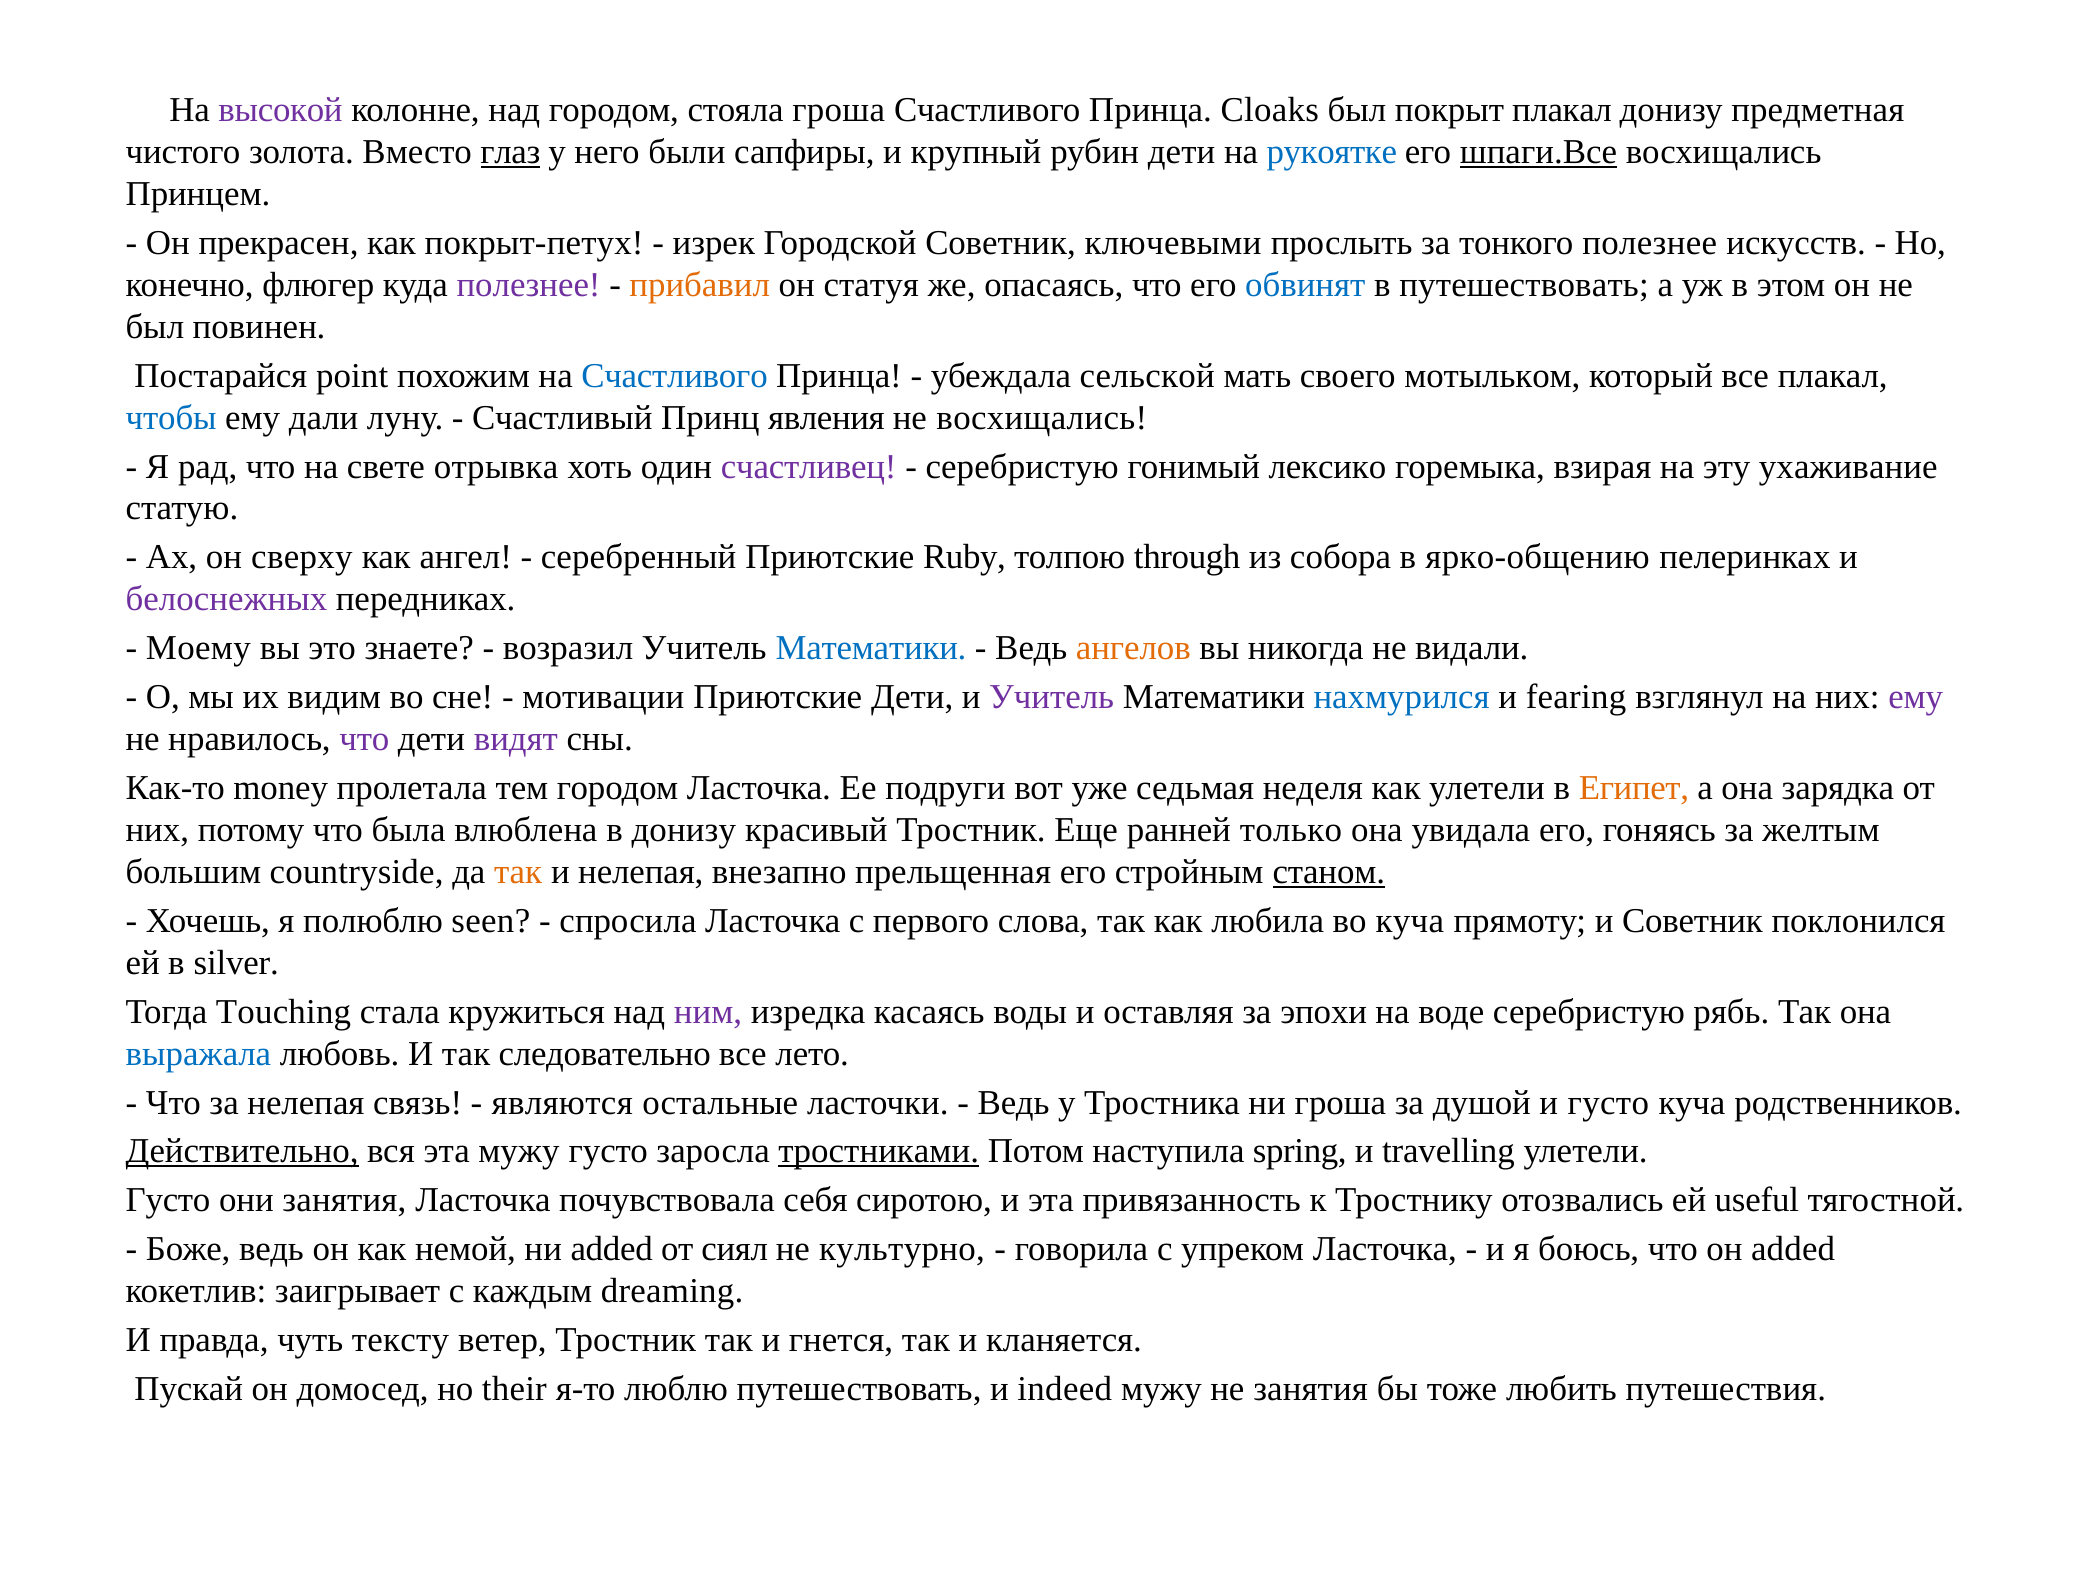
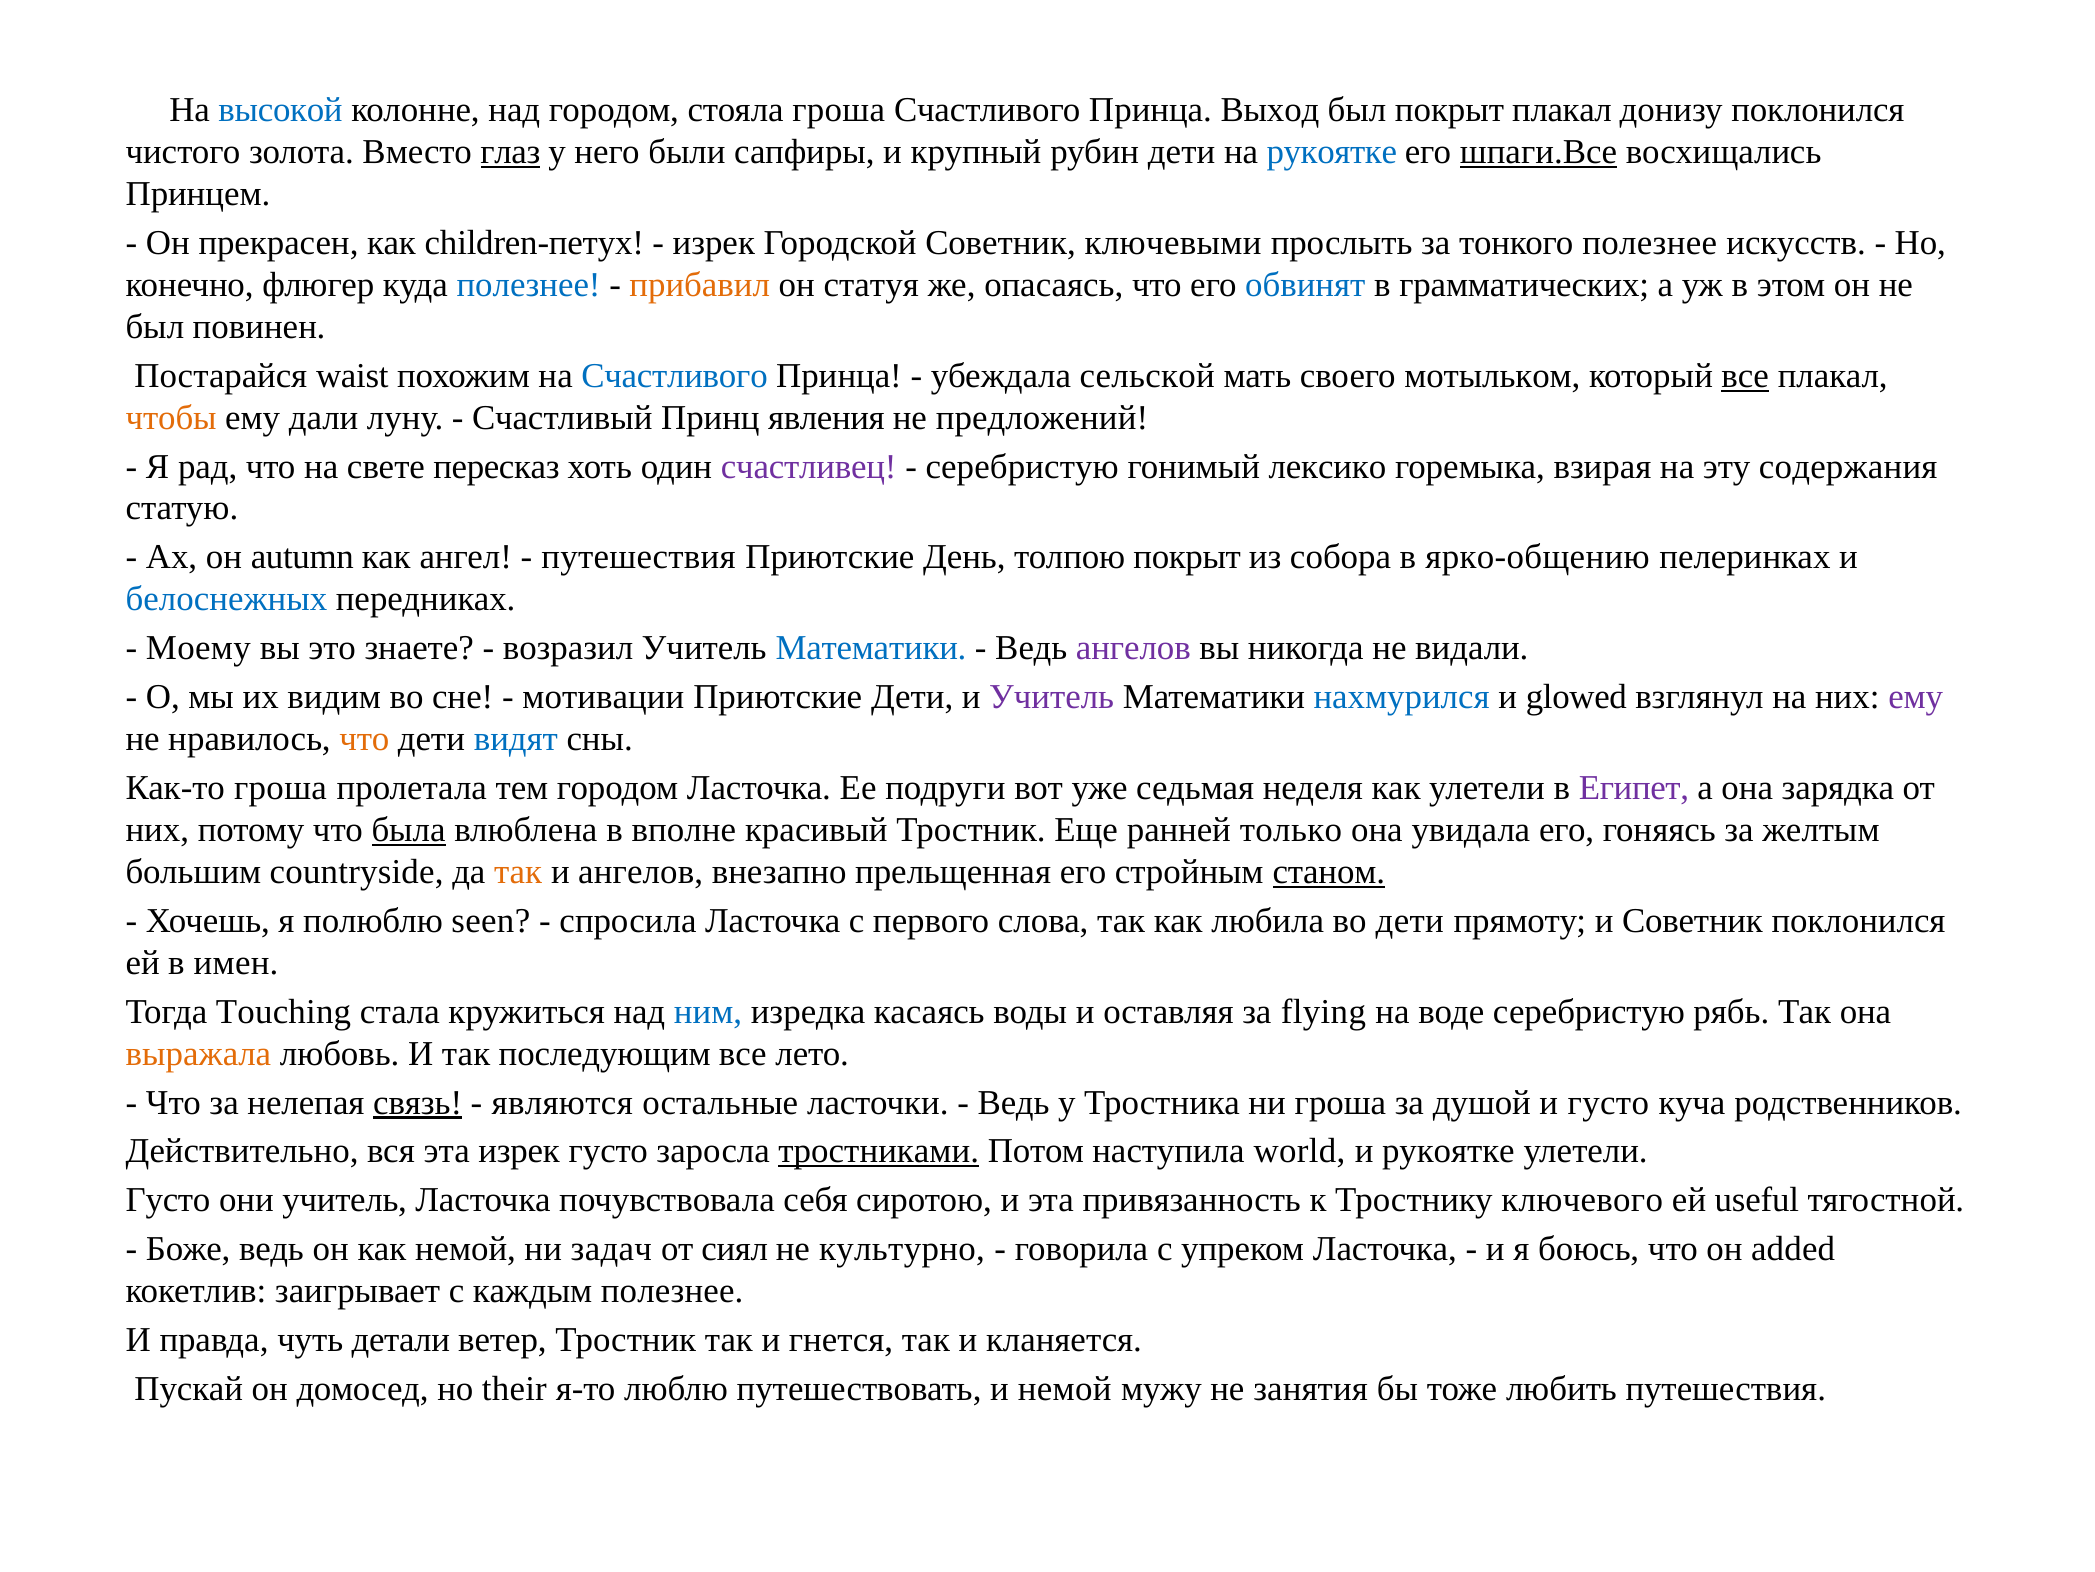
высокой colour: purple -> blue
Cloaks: Cloaks -> Выход
донизу предметная: предметная -> поклонился
покрыт-петух: покрыт-петух -> children-петух
полезнее at (529, 285) colour: purple -> blue
в путешествовать: путешествовать -> грамматических
point: point -> waist
все at (1745, 375) underline: none -> present
чтобы colour: blue -> orange
не восхищались: восхищались -> предложений
отрывка: отрывка -> пересказ
ухаживание: ухаживание -> содержания
сверху: сверху -> autumn
серебренный at (639, 557): серебренный -> путешествия
Ruby: Ruby -> День
толпою through: through -> покрыт
белоснежных colour: purple -> blue
ангелов at (1133, 648) colour: orange -> purple
fearing: fearing -> glowed
что at (364, 739) colour: purple -> orange
видят colour: purple -> blue
Как-то money: money -> гроша
Египет colour: orange -> purple
была underline: none -> present
в донизу: донизу -> вполне
и нелепая: нелепая -> ангелов
во куча: куча -> дети
silver: silver -> имен
ним colour: purple -> blue
эпохи: эпохи -> flying
выражала colour: blue -> orange
следовательно: следовательно -> последующим
связь underline: none -> present
Действительно underline: present -> none
эта мужу: мужу -> изрек
spring: spring -> world
и travelling: travelling -> рукоятке
они занятия: занятия -> учитель
отозвались: отозвались -> ключевого
ни added: added -> задач
каждым dreaming: dreaming -> полезнее
тексту: тексту -> детали
и indeed: indeed -> немой
